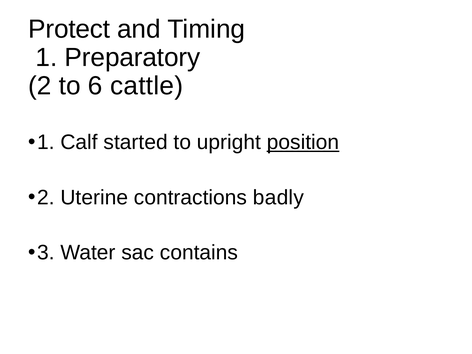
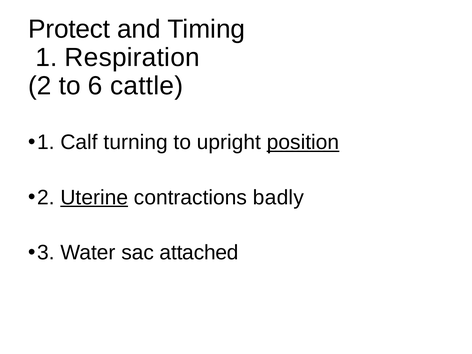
Preparatory: Preparatory -> Respiration
started: started -> turning
Uterine underline: none -> present
contains: contains -> attached
